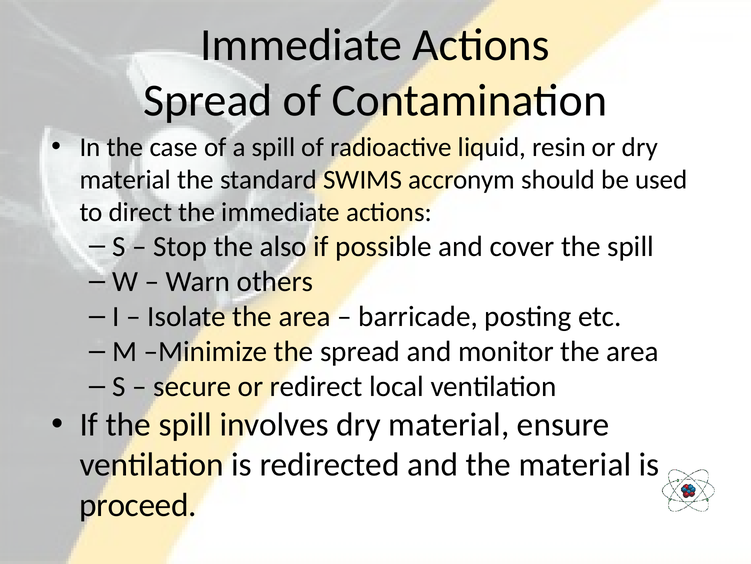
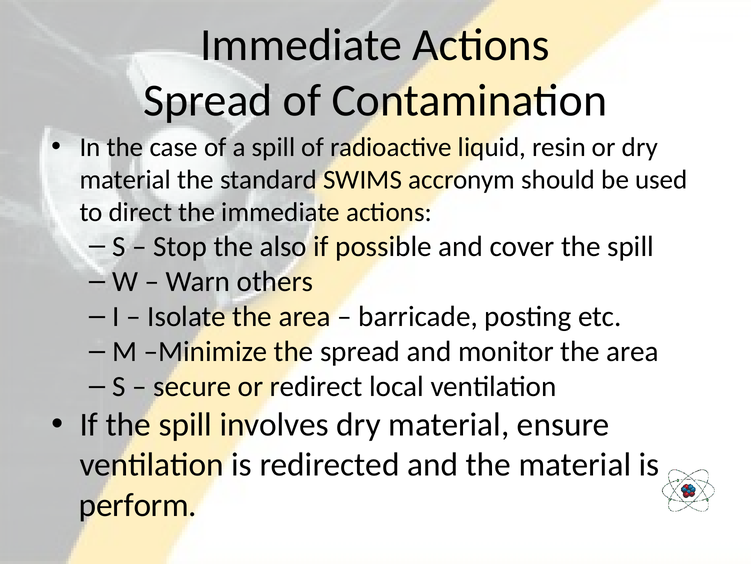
proceed: proceed -> perform
